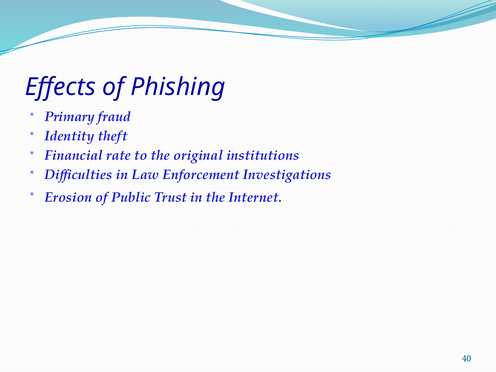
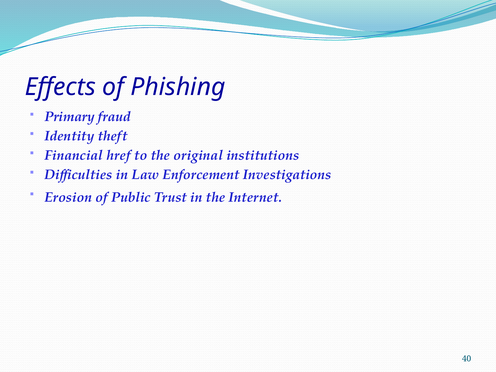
rate: rate -> href
